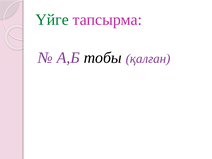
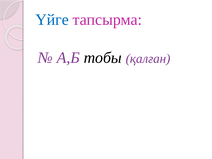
Үйге colour: green -> blue
